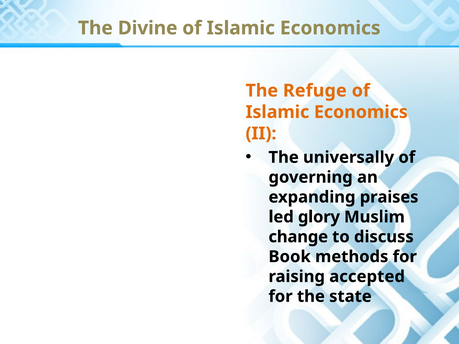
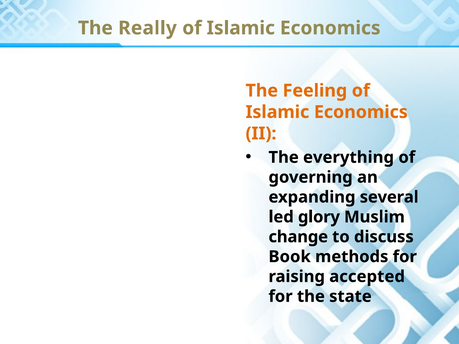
Divine: Divine -> Really
Refuge: Refuge -> Feeling
universally: universally -> everything
praises: praises -> several
